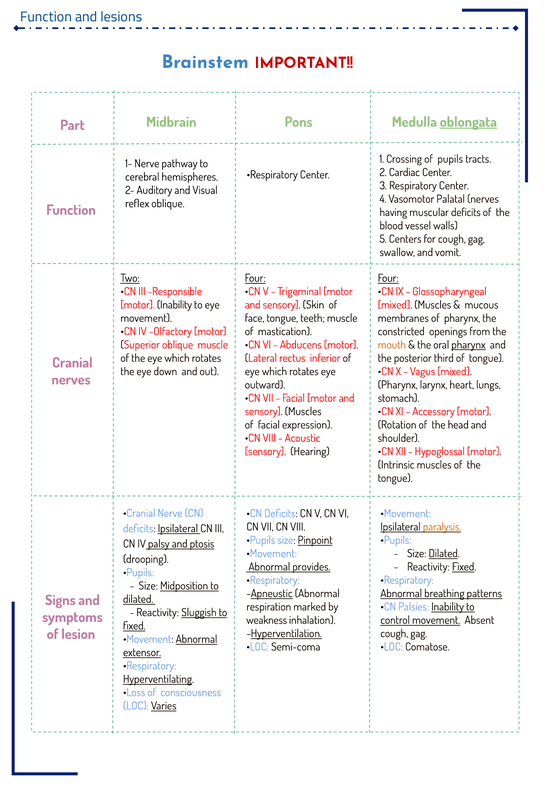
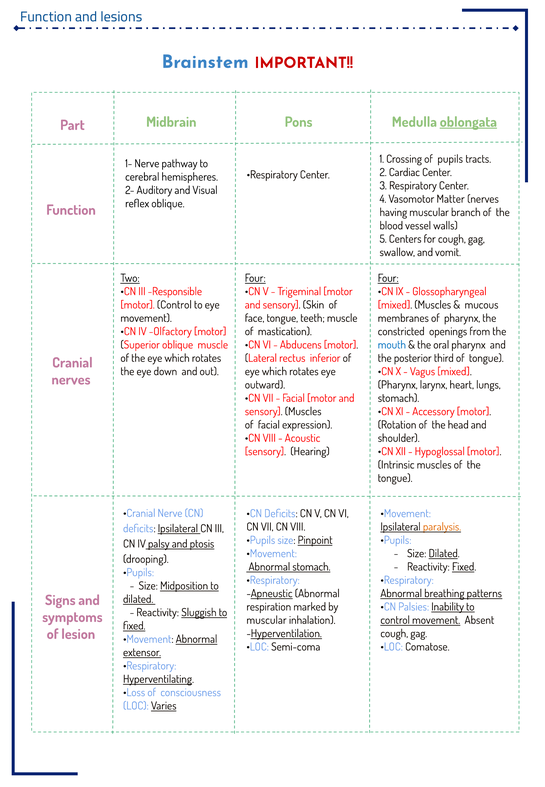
Palatal: Palatal -> Matter
muscular deficits: deficits -> branch
motor Inability: Inability -> Control
mouth colour: orange -> blue
pharynx at (468, 345) underline: present -> none
Abnormal provides: provides -> stomach
weakness at (267, 620): weakness -> muscular
